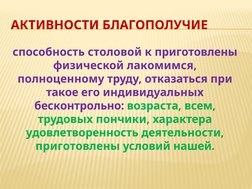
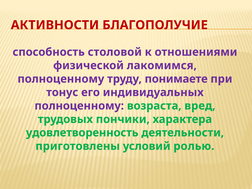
к приготовлены: приготовлены -> отношениями
отказаться: отказаться -> понимаете
такое: такое -> тонус
бесконтрольно at (79, 106): бесконтрольно -> полноценному
всем: всем -> вред
нашей: нашей -> ролью
